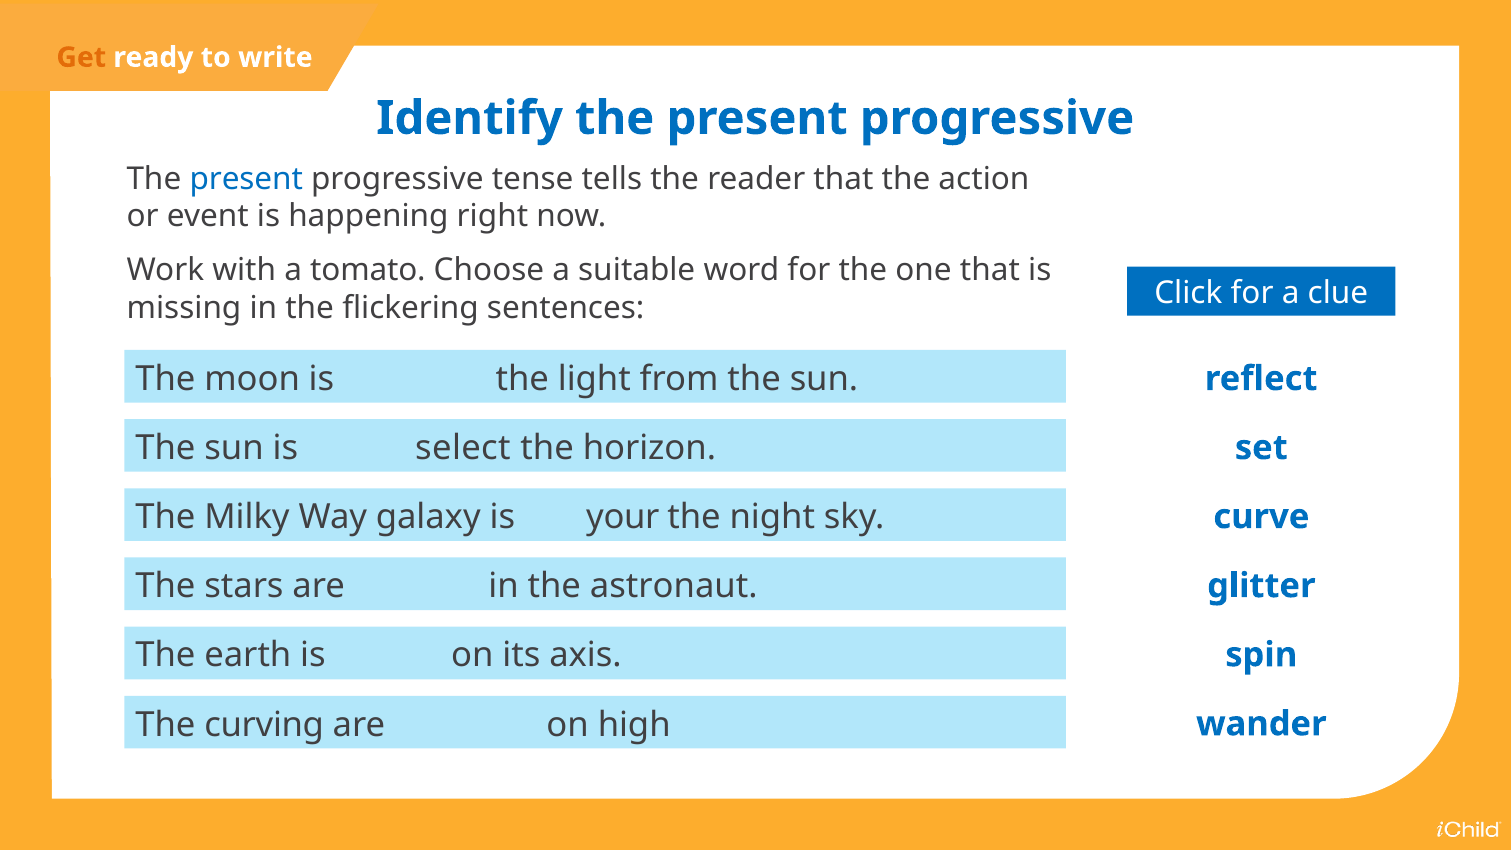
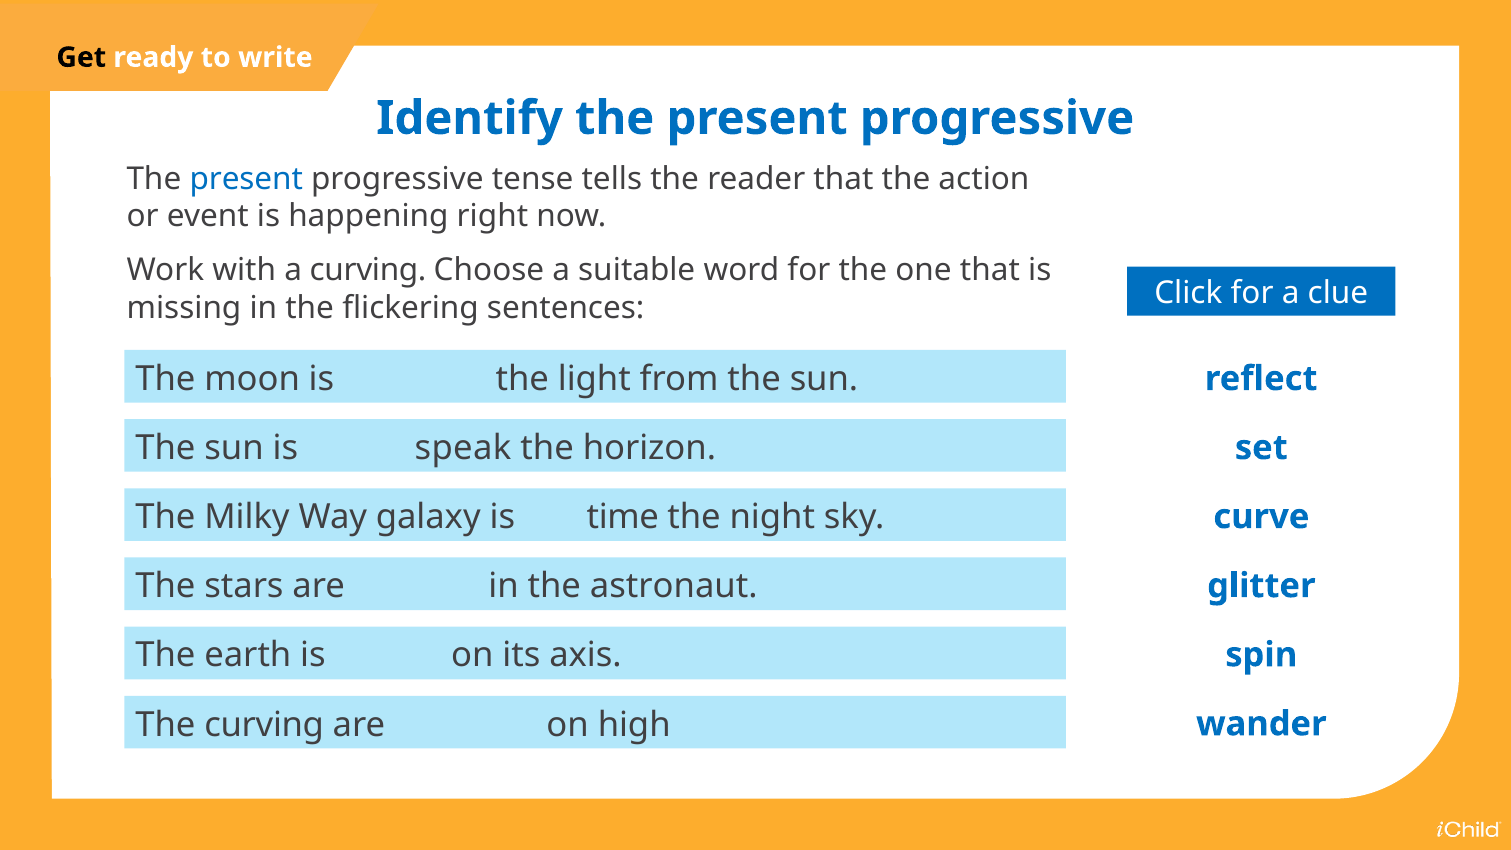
Get colour: orange -> black
a tomato: tomato -> curving
select: select -> speak
your: your -> time
